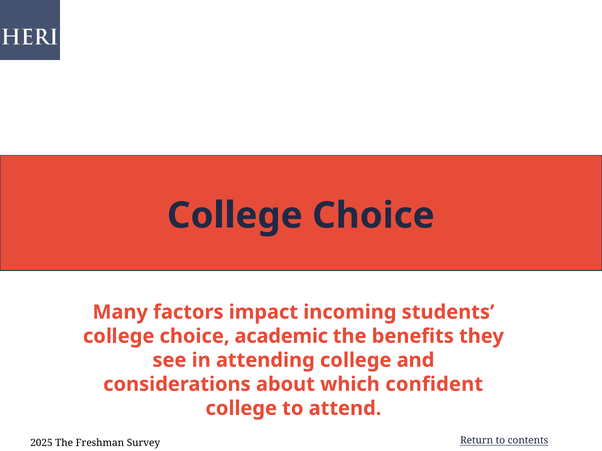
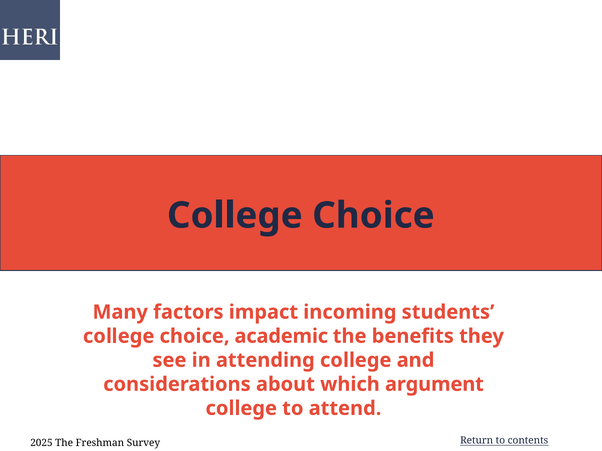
confident: confident -> argument
